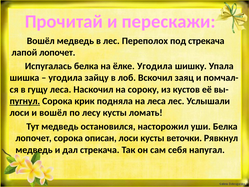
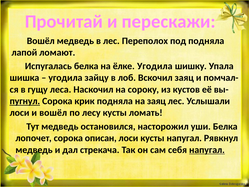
под стрекача: стрекача -> подняла
лапой лопочет: лопочет -> ломают
на леса: леса -> заяц
кусты веточки: веточки -> напугал
напугал at (207, 150) underline: none -> present
